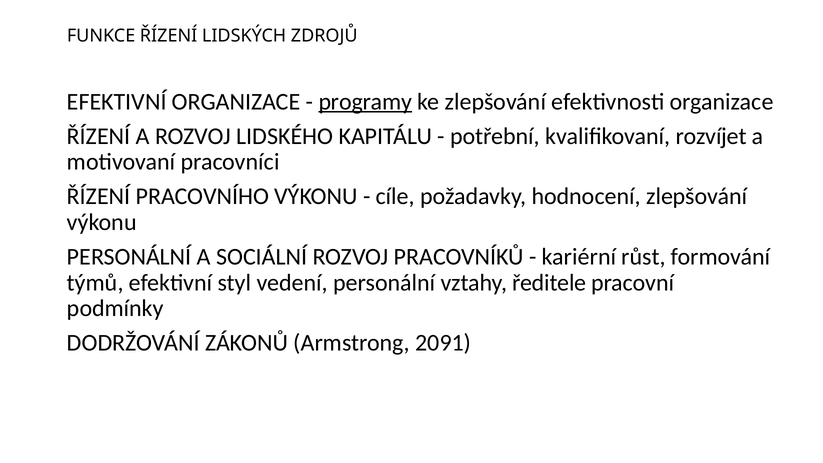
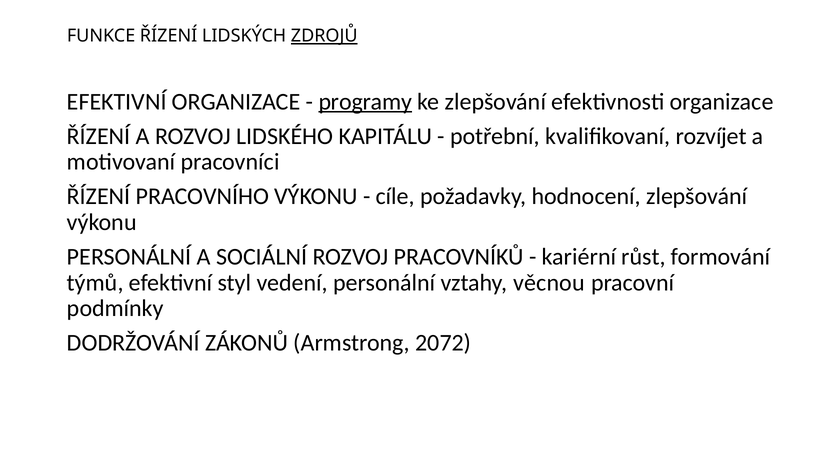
ZDROJŮ underline: none -> present
ředitele: ředitele -> věcnou
2091: 2091 -> 2072
